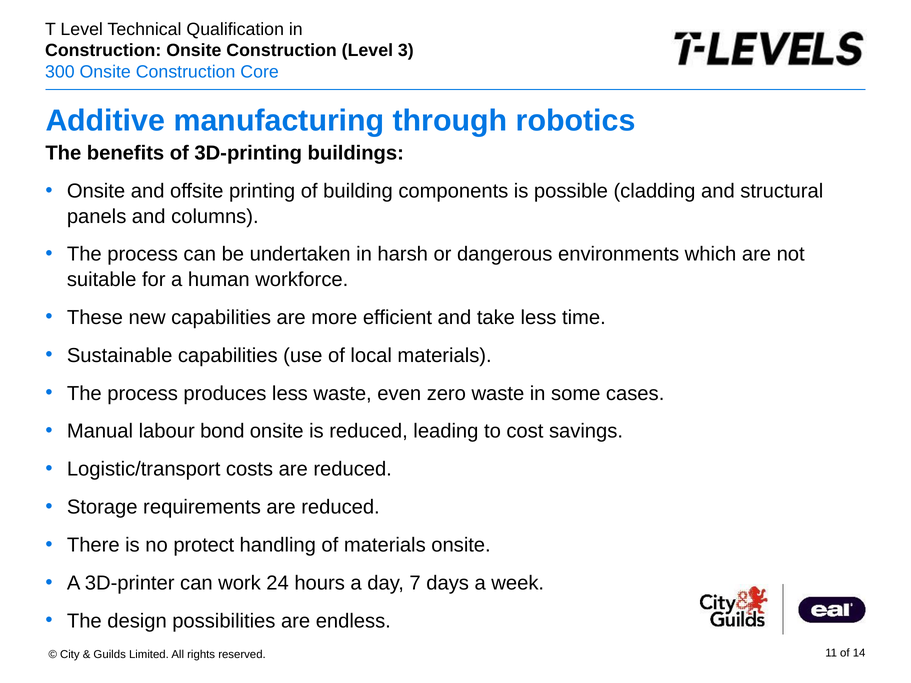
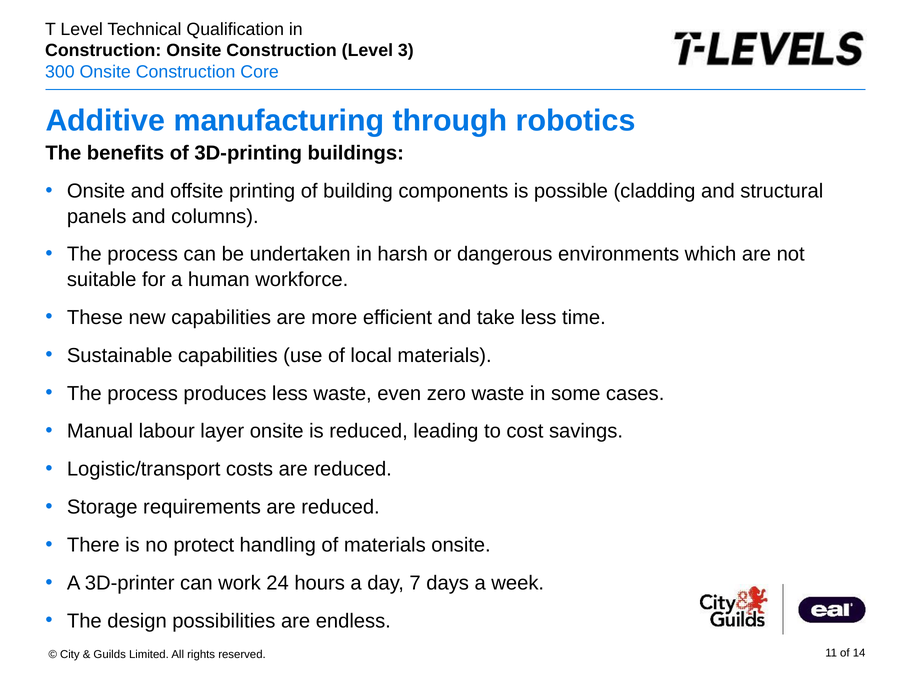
bond: bond -> layer
